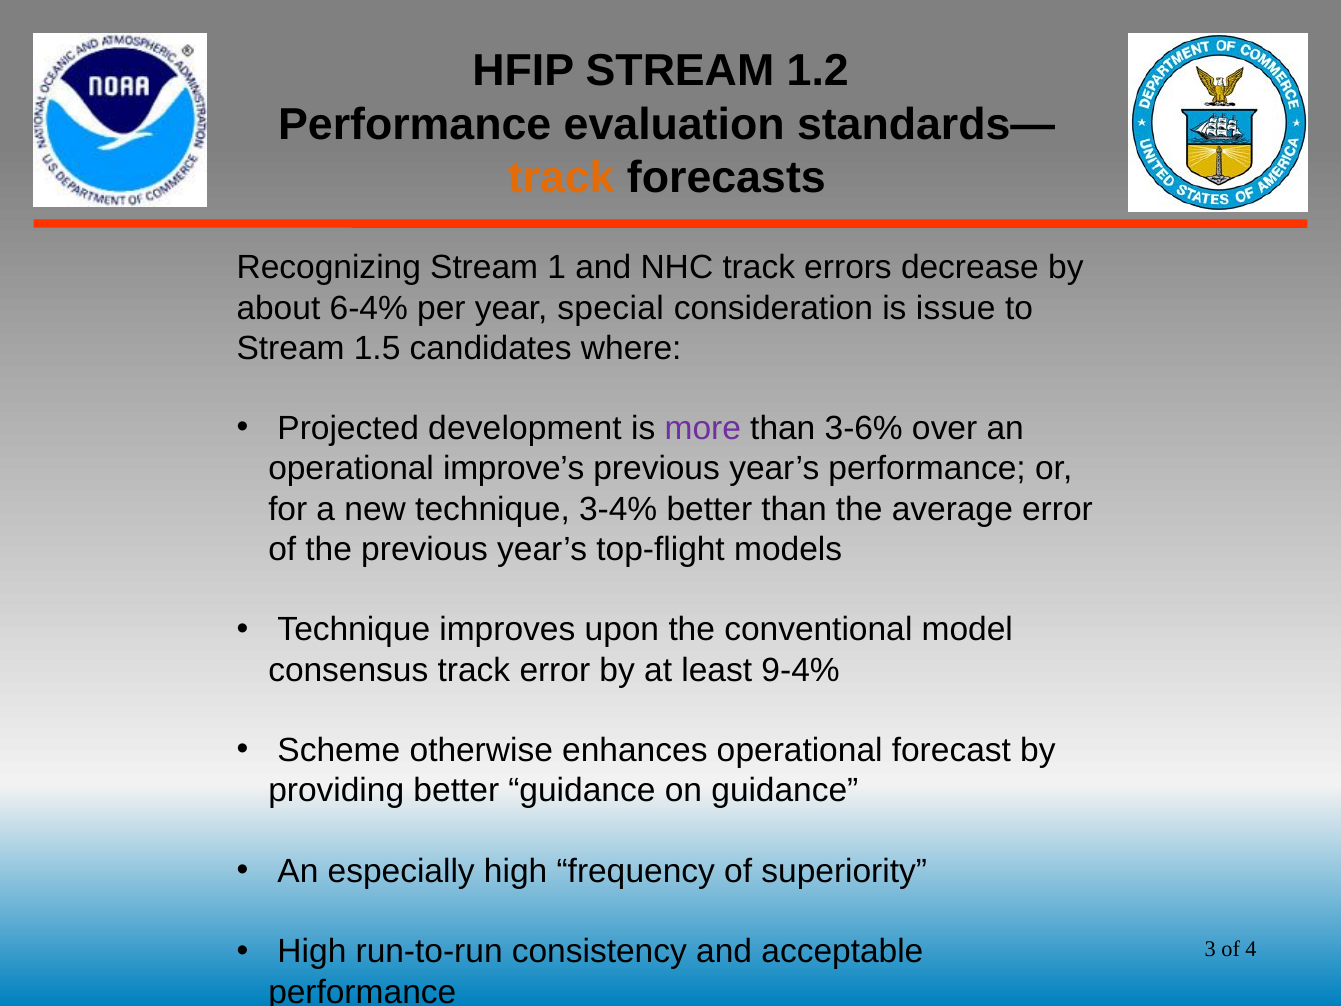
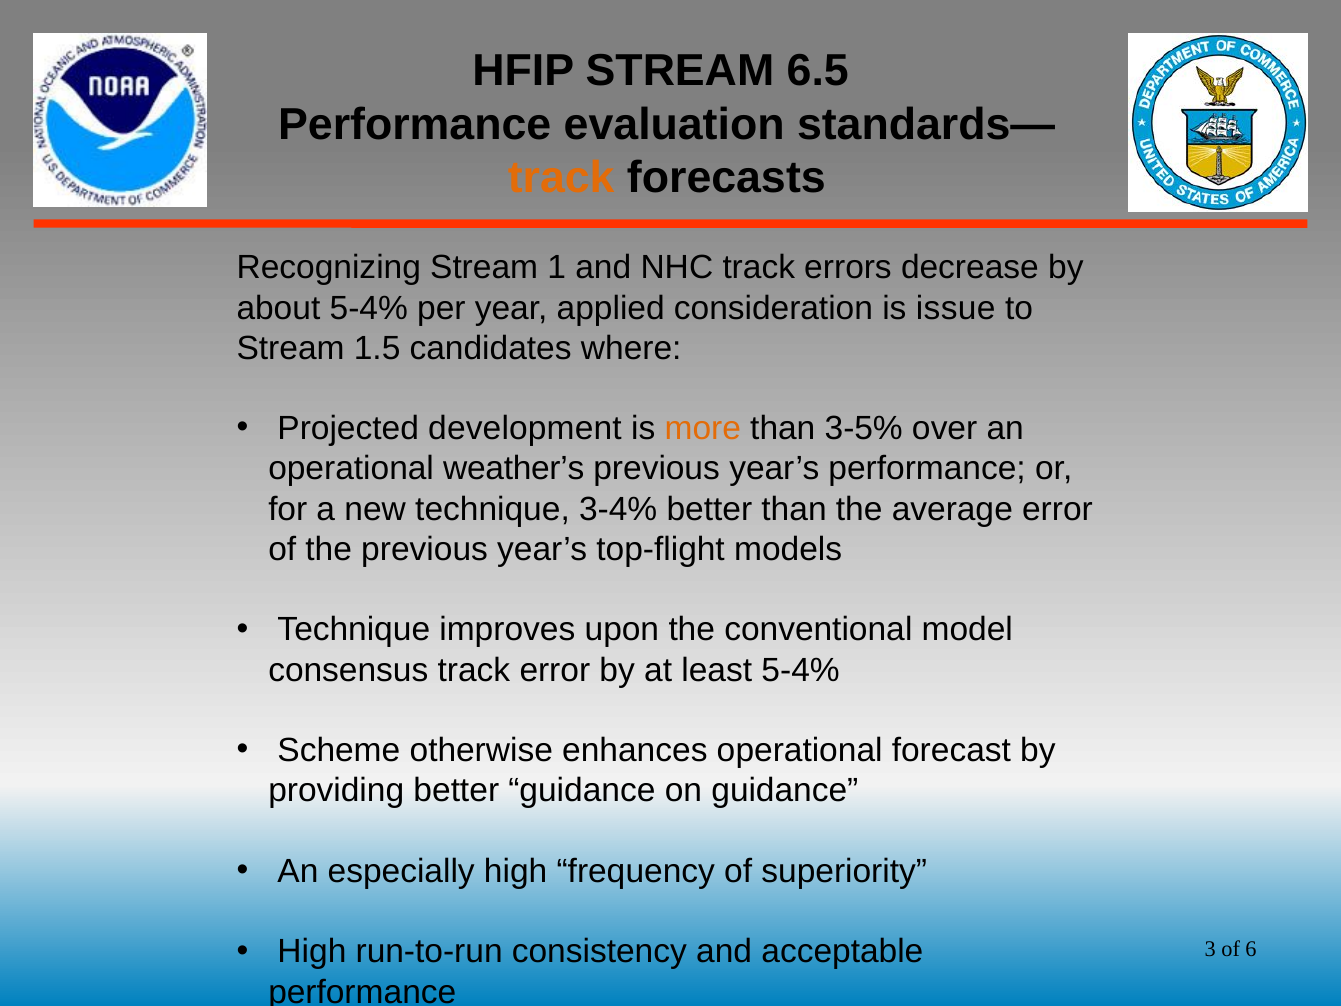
1.2: 1.2 -> 6.5
about 6-4%: 6-4% -> 5-4%
special: special -> applied
more colour: purple -> orange
3-6%: 3-6% -> 3-5%
improve’s: improve’s -> weather’s
least 9-4%: 9-4% -> 5-4%
4: 4 -> 6
